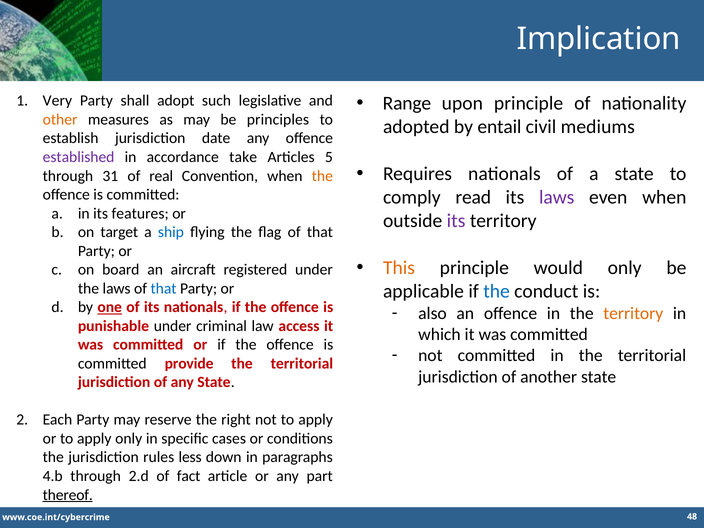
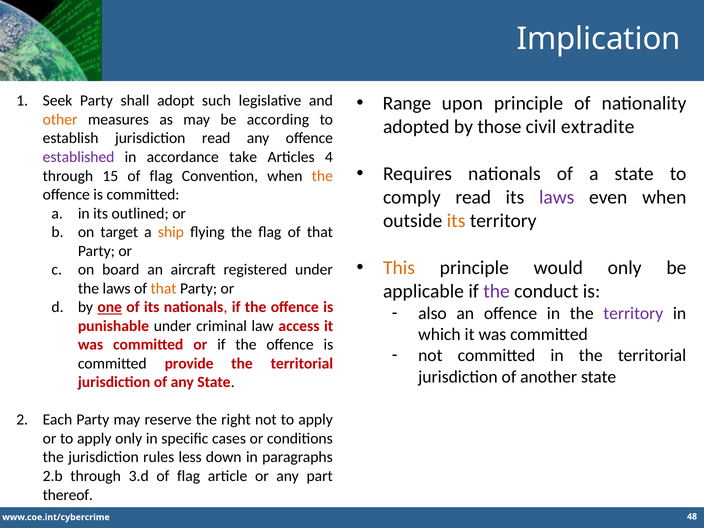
Very: Very -> Seek
principles: principles -> according
entail: entail -> those
mediums: mediums -> extradite
jurisdiction date: date -> read
5: 5 -> 4
31: 31 -> 15
real at (161, 176): real -> flag
features: features -> outlined
its at (456, 221) colour: purple -> orange
ship colour: blue -> orange
that at (164, 288) colour: blue -> orange
the at (497, 291) colour: blue -> purple
territory at (633, 313) colour: orange -> purple
4.b: 4.b -> 2.b
2.d: 2.d -> 3.d
fact at (189, 476): fact -> flag
thereof underline: present -> none
